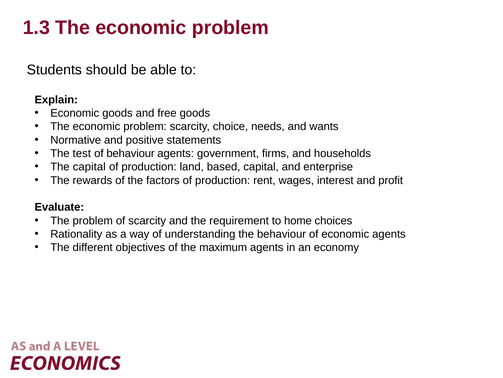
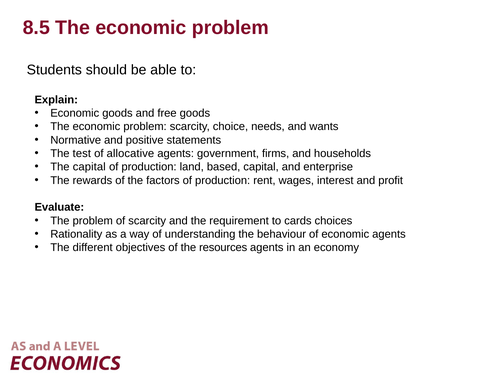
1.3: 1.3 -> 8.5
of behaviour: behaviour -> allocative
home: home -> cards
maximum: maximum -> resources
